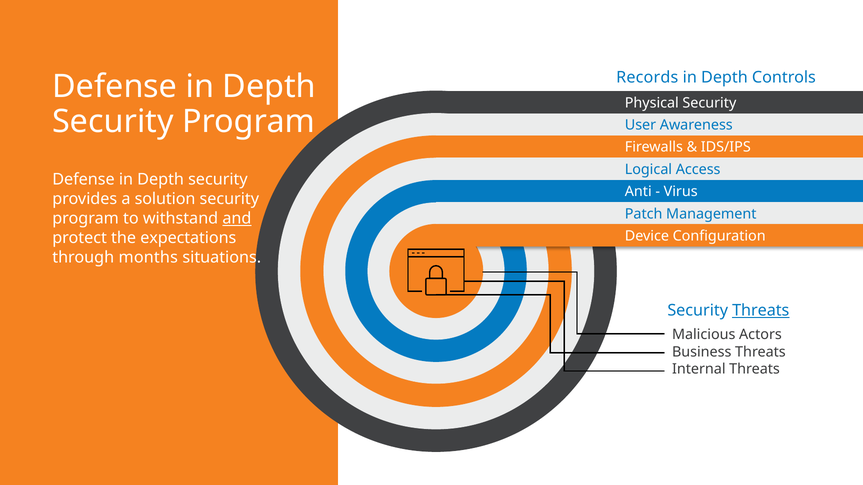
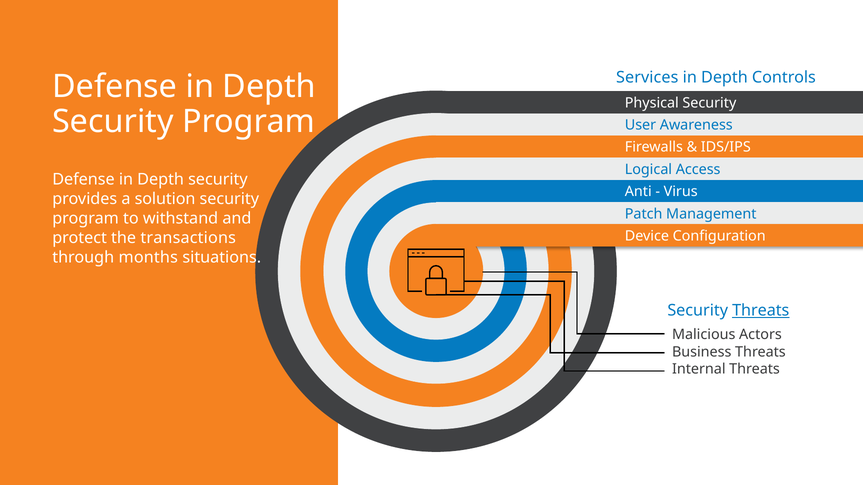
Records: Records -> Services
and underline: present -> none
expectations: expectations -> transactions
